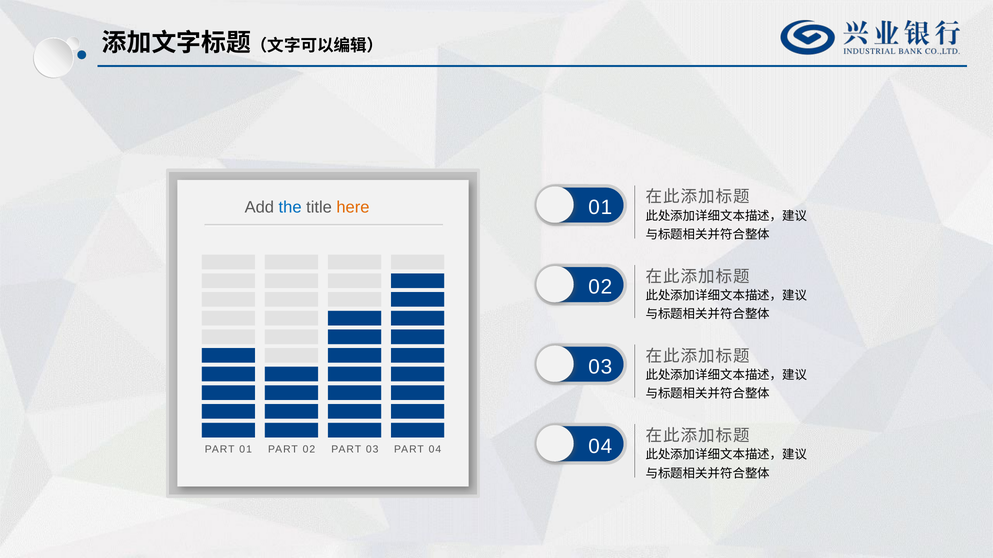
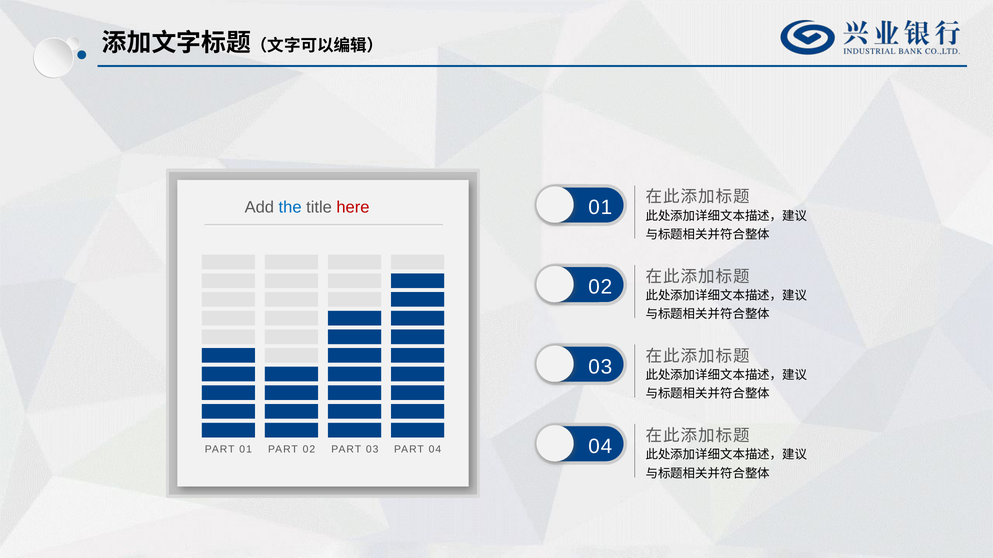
here colour: orange -> red
